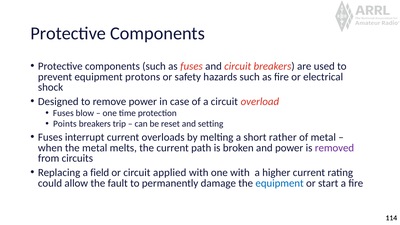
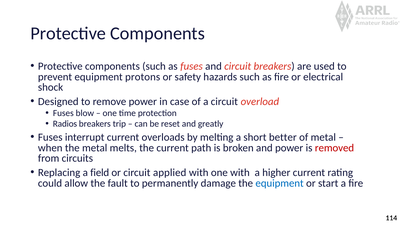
Points: Points -> Radios
setting: setting -> greatly
rather: rather -> better
removed colour: purple -> red
